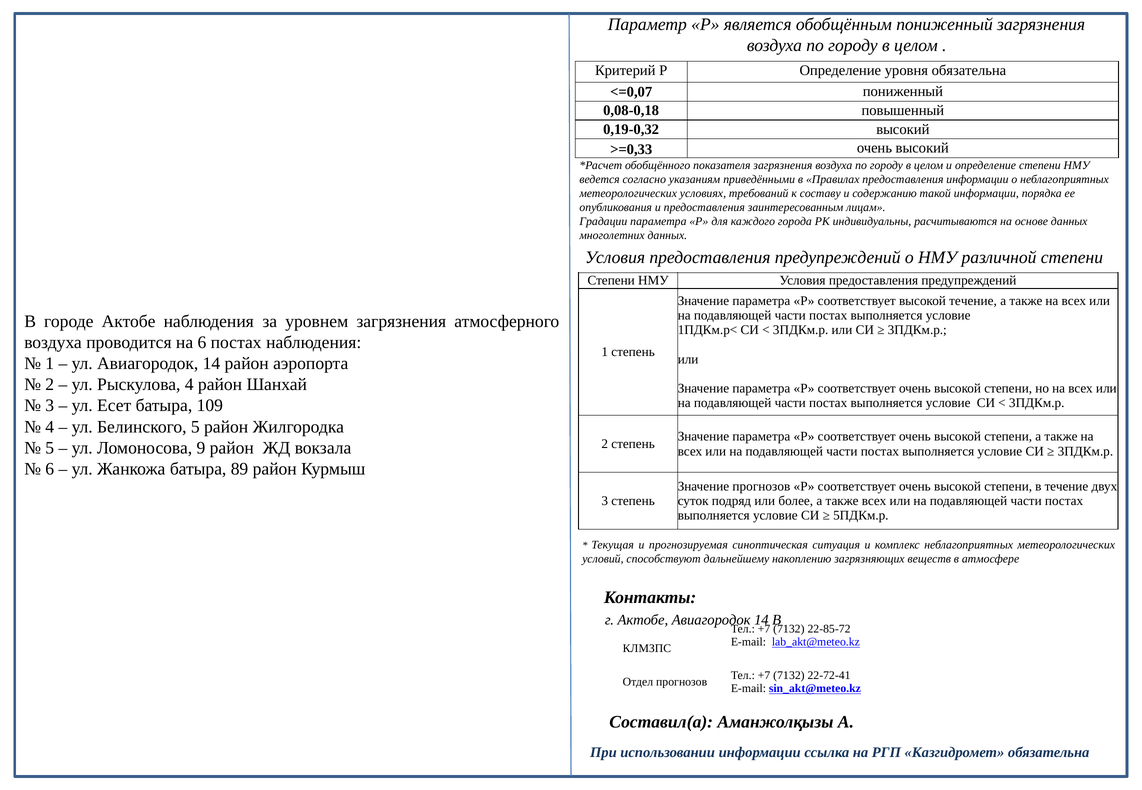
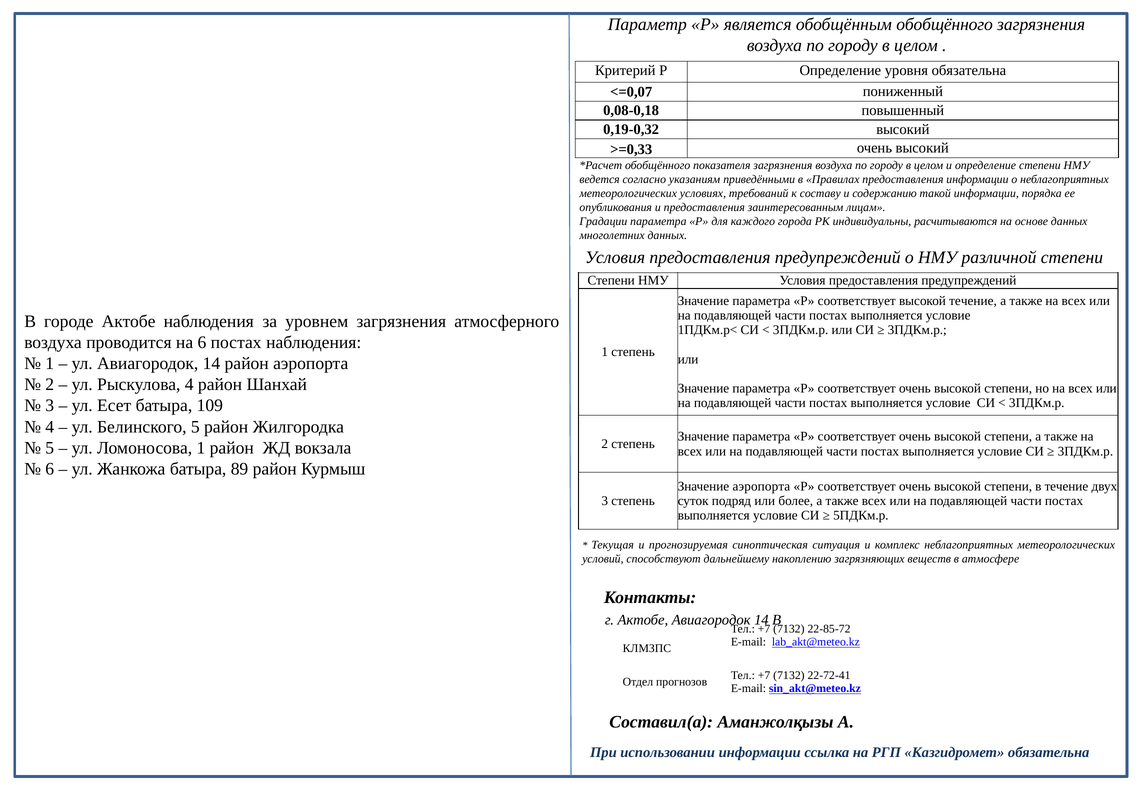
обобщённым пониженный: пониженный -> обобщённого
Ломоносова 9: 9 -> 1
Значение прогнозов: прогнозов -> аэропорта
